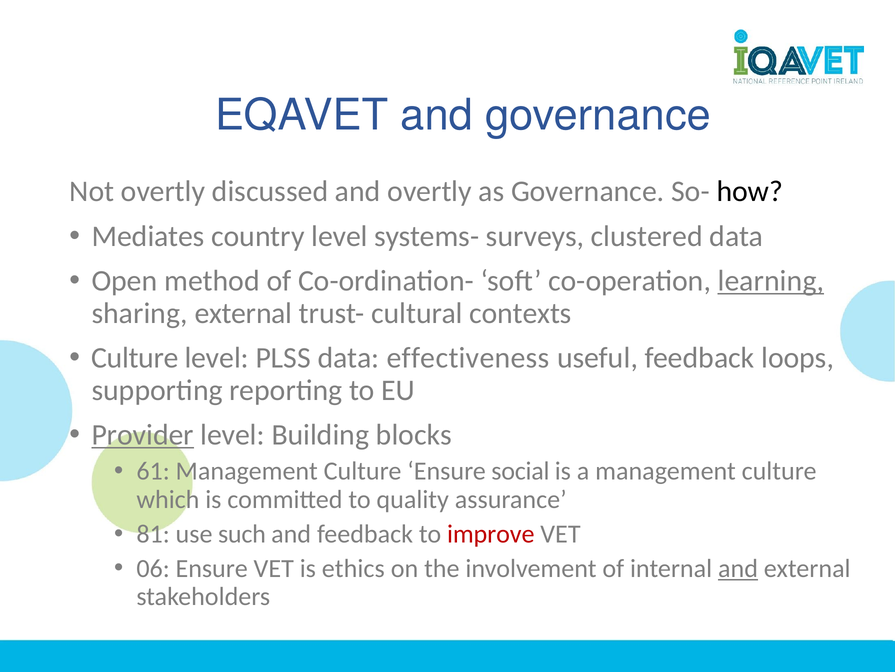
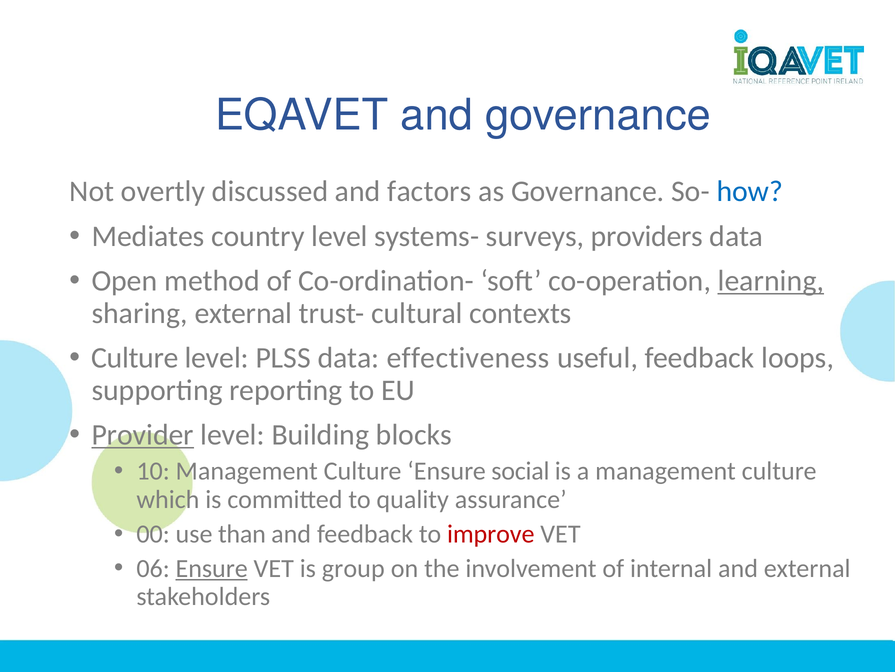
and overtly: overtly -> factors
how colour: black -> blue
clustered: clustered -> providers
61: 61 -> 10
81: 81 -> 00
such: such -> than
Ensure at (212, 568) underline: none -> present
ethics: ethics -> group
and at (738, 568) underline: present -> none
